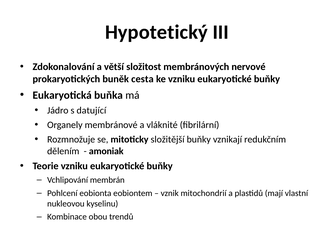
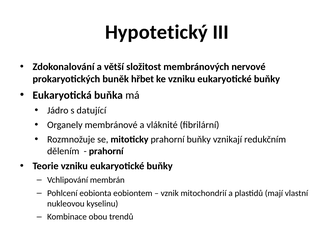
cesta: cesta -> hřbet
mitoticky složitější: složitější -> prahorní
amoniak at (106, 151): amoniak -> prahorní
